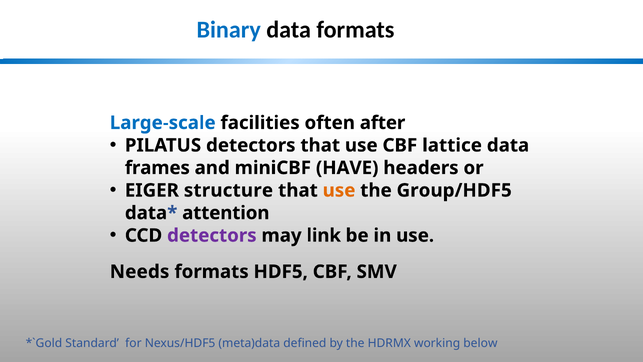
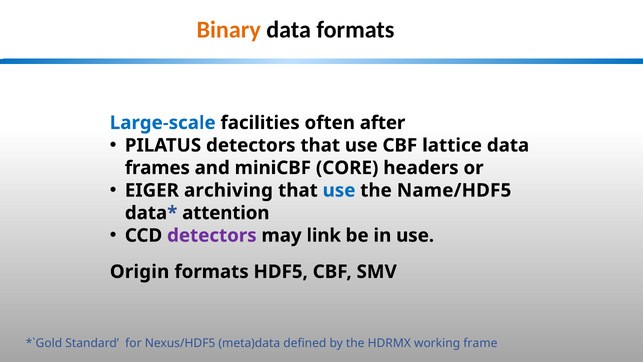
Binary colour: blue -> orange
HAVE: HAVE -> CORE
structure: structure -> archiving
use at (339, 190) colour: orange -> blue
Group/HDF5: Group/HDF5 -> Name/HDF5
Needs: Needs -> Origin
below: below -> frame
